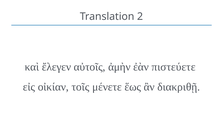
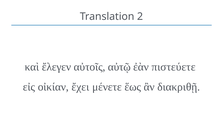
ἀμὴν: ἀμὴν -> αὐτῷ
τοῖς: τοῖς -> ἔχει
